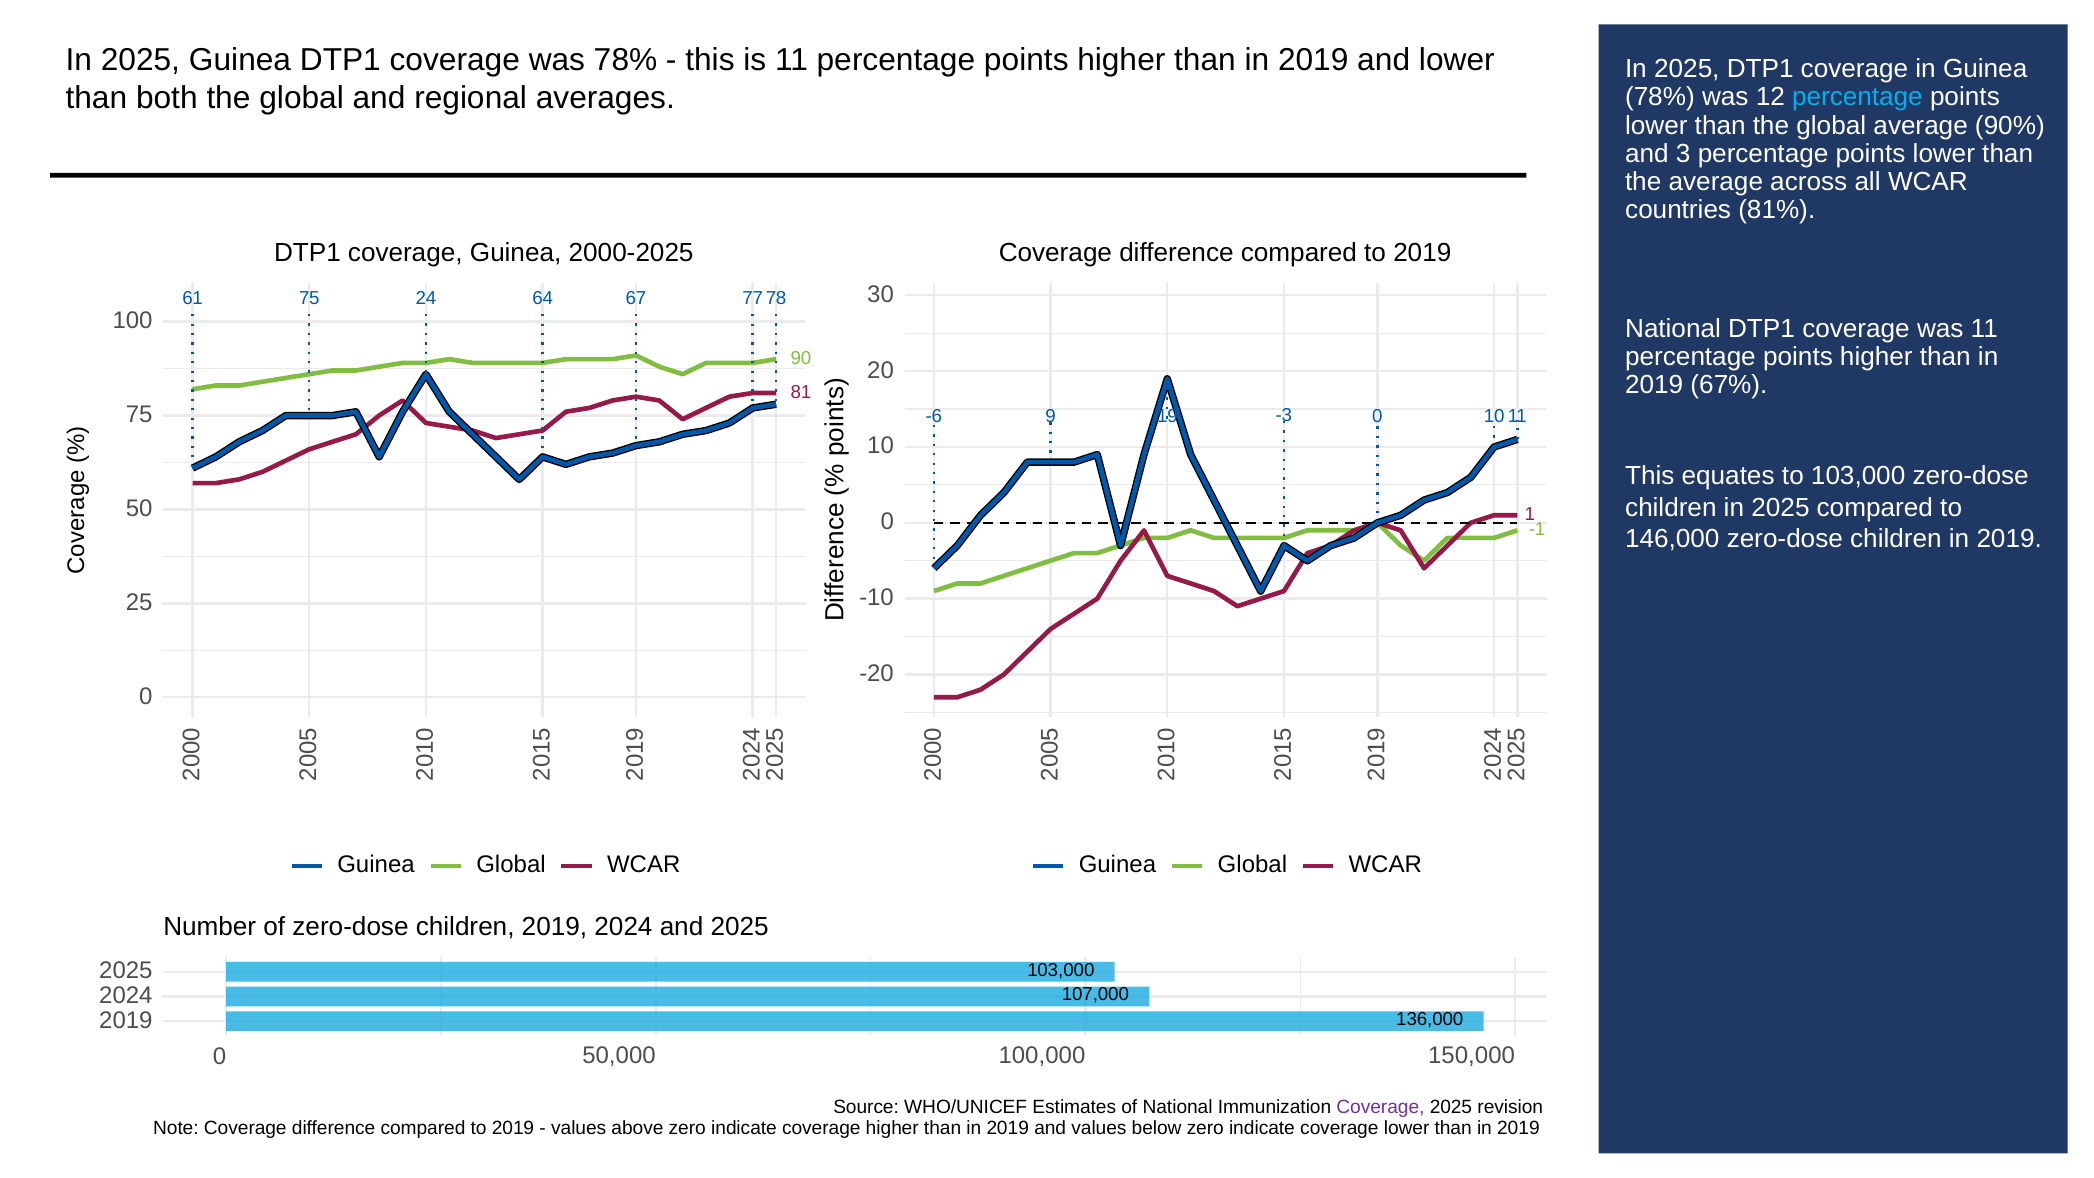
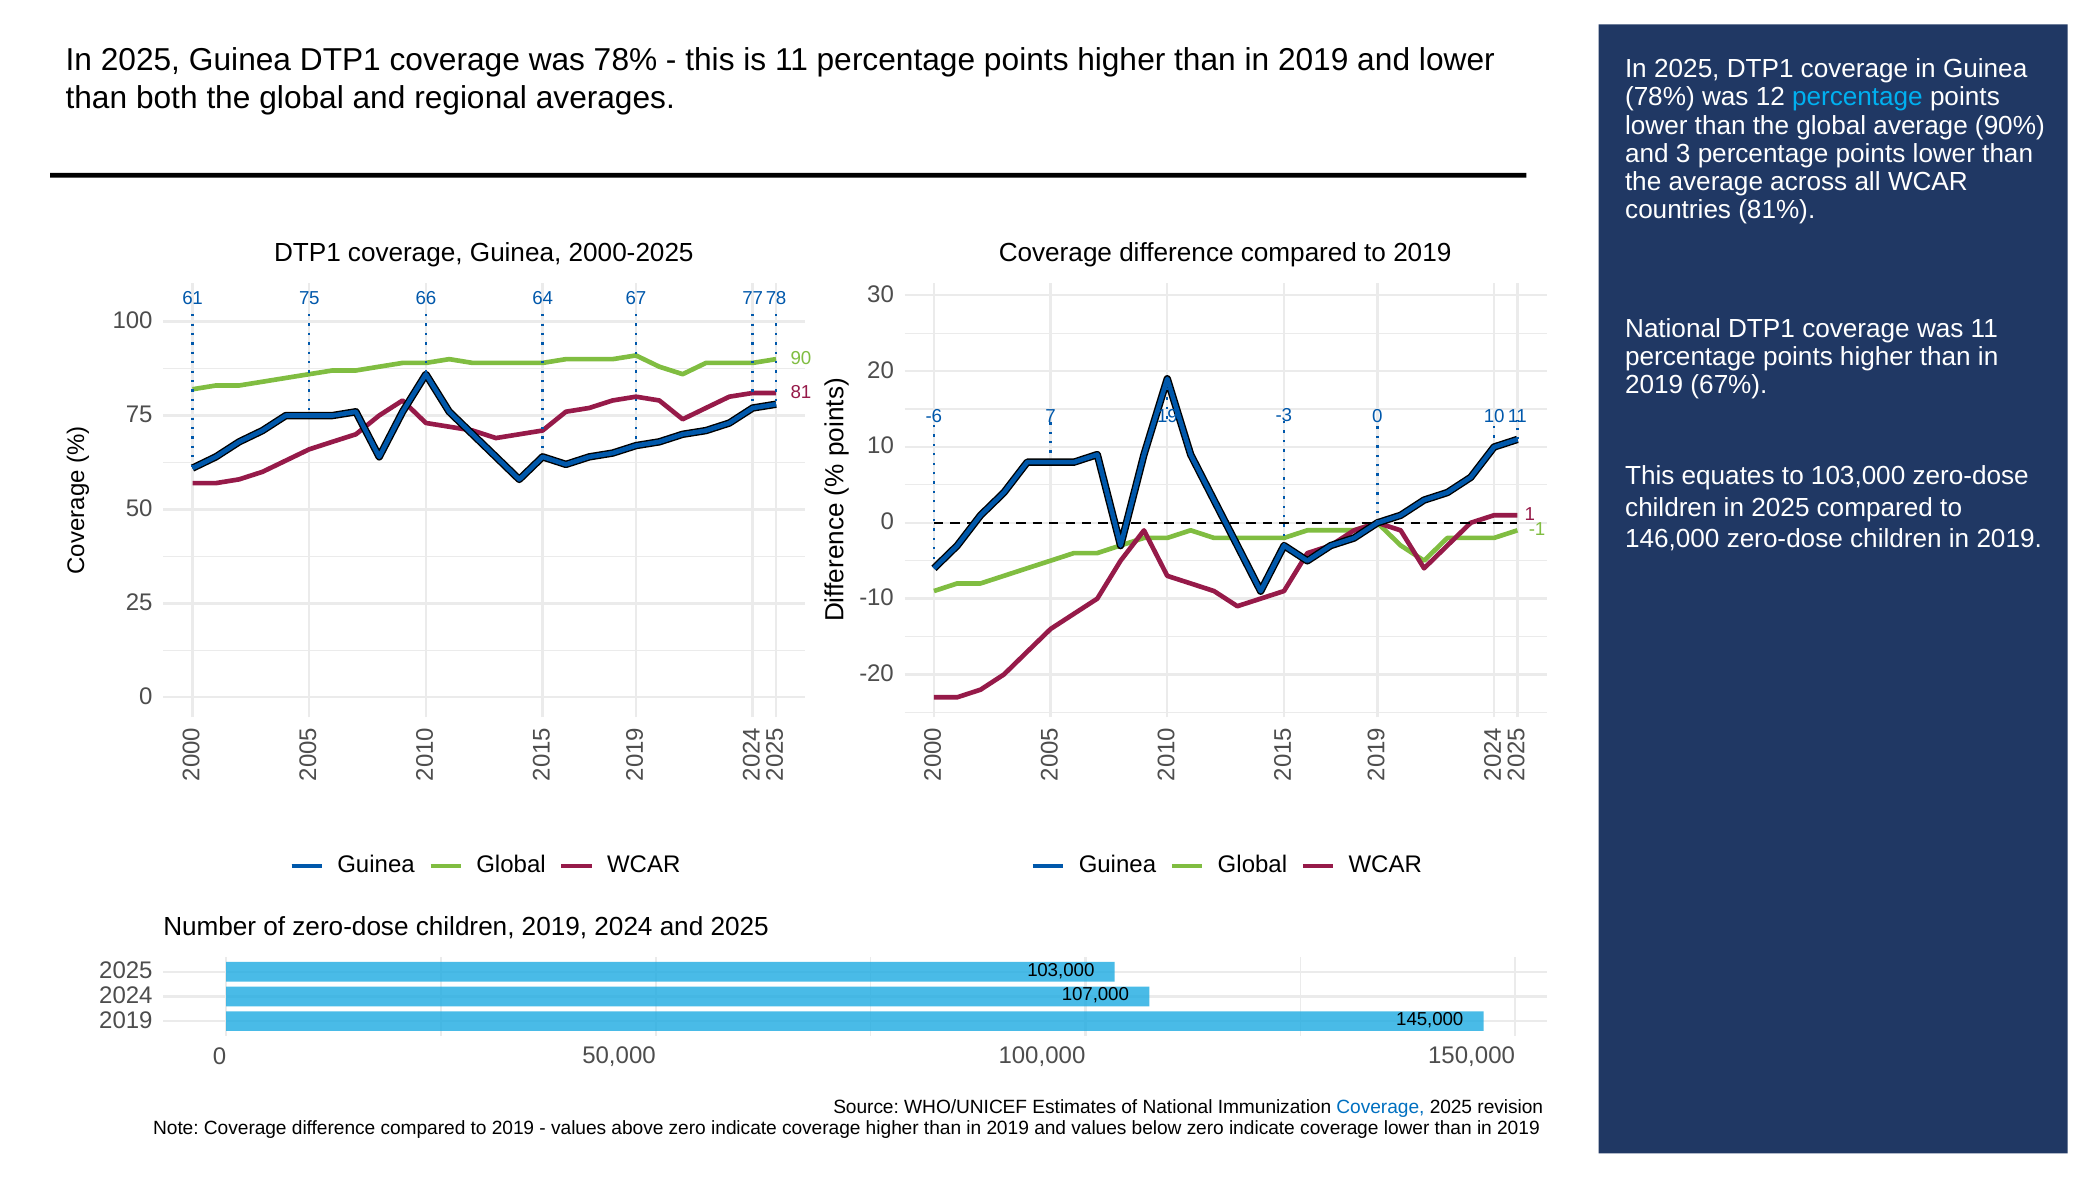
24: 24 -> 66
-6 9: 9 -> 7
136,000: 136,000 -> 145,000
Coverage at (1380, 1107) colour: purple -> blue
